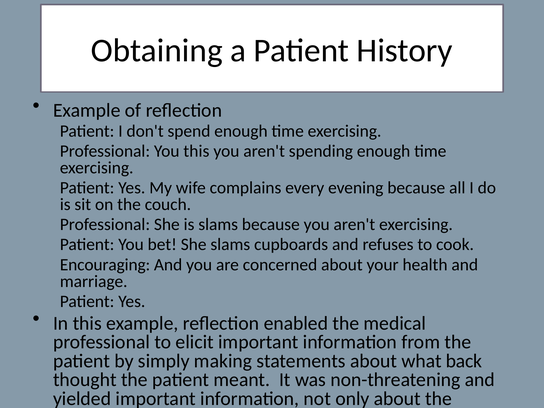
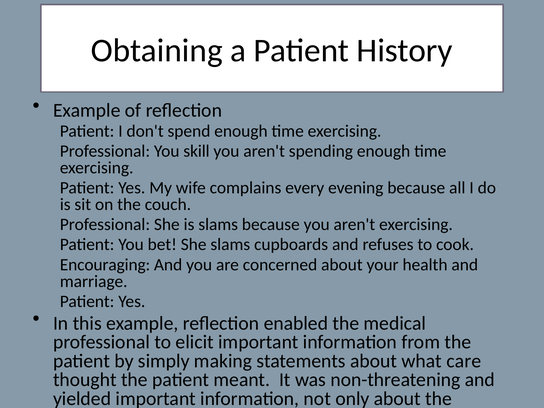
You this: this -> skill
back: back -> care
